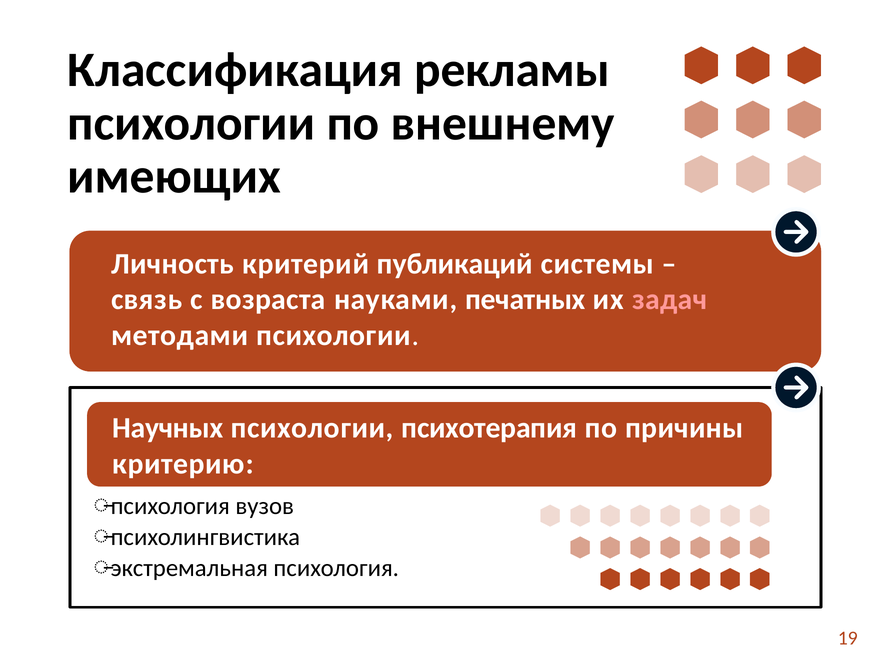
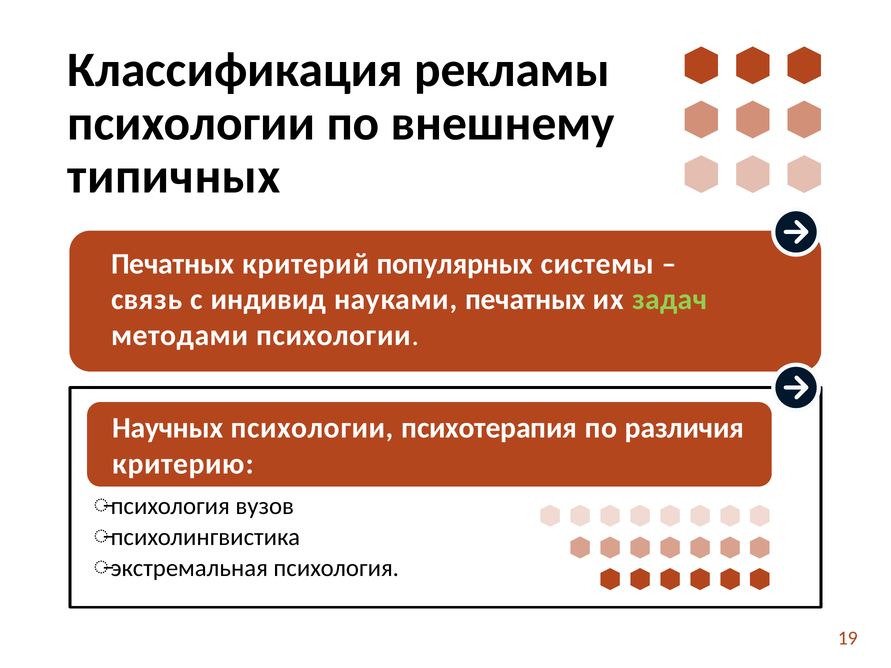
имеющих: имеющих -> типичных
Личность at (172, 264): Личность -> Печатных
публикаций: публикаций -> популярных
возраста: возраста -> индивид
задач colour: pink -> light green
причины: причины -> различия
